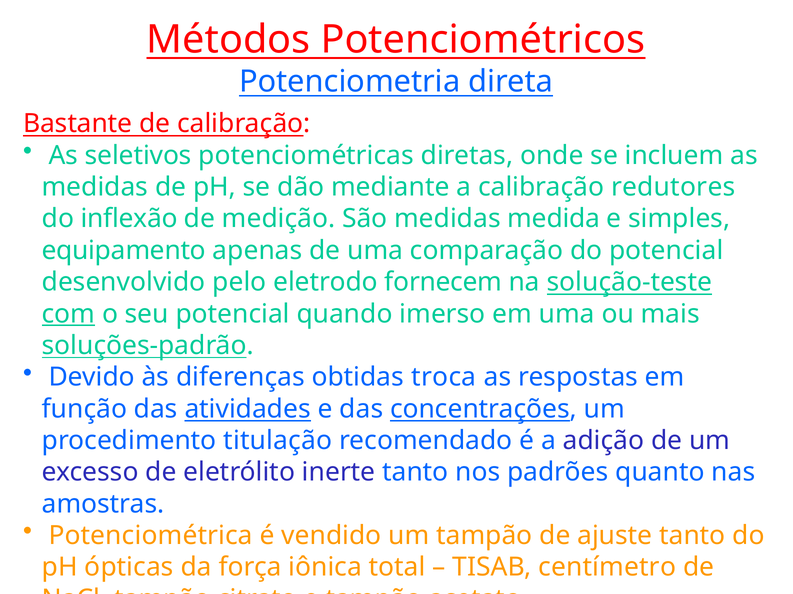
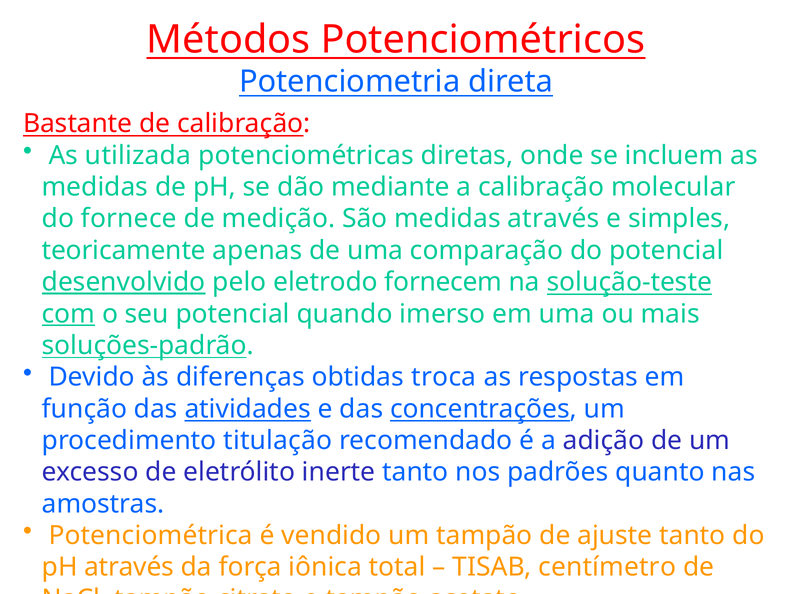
seletivos: seletivos -> utilizada
redutores: redutores -> molecular
inflexão: inflexão -> fornece
medidas medida: medida -> através
equipamento: equipamento -> teoricamente
desenvolvido underline: none -> present
pH ópticas: ópticas -> através
